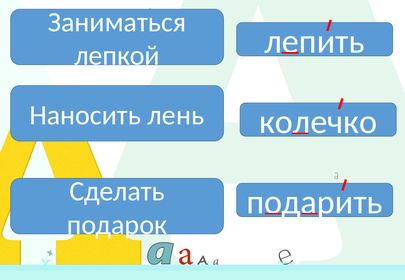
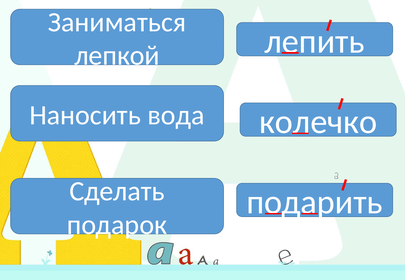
лень: лень -> вода
